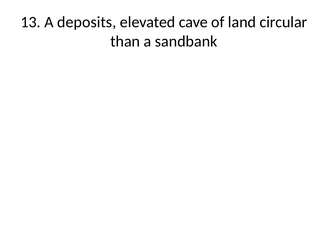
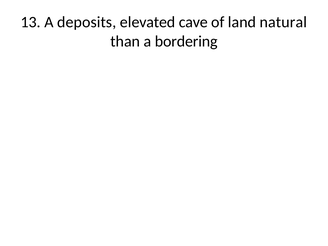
circular: circular -> natural
sandbank: sandbank -> bordering
